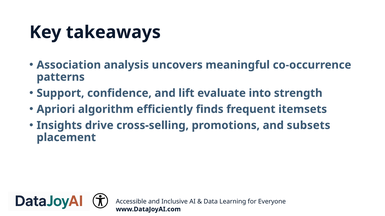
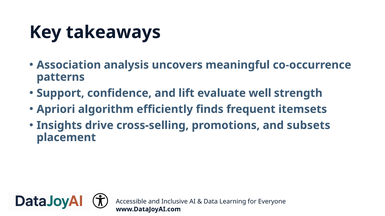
into: into -> well
